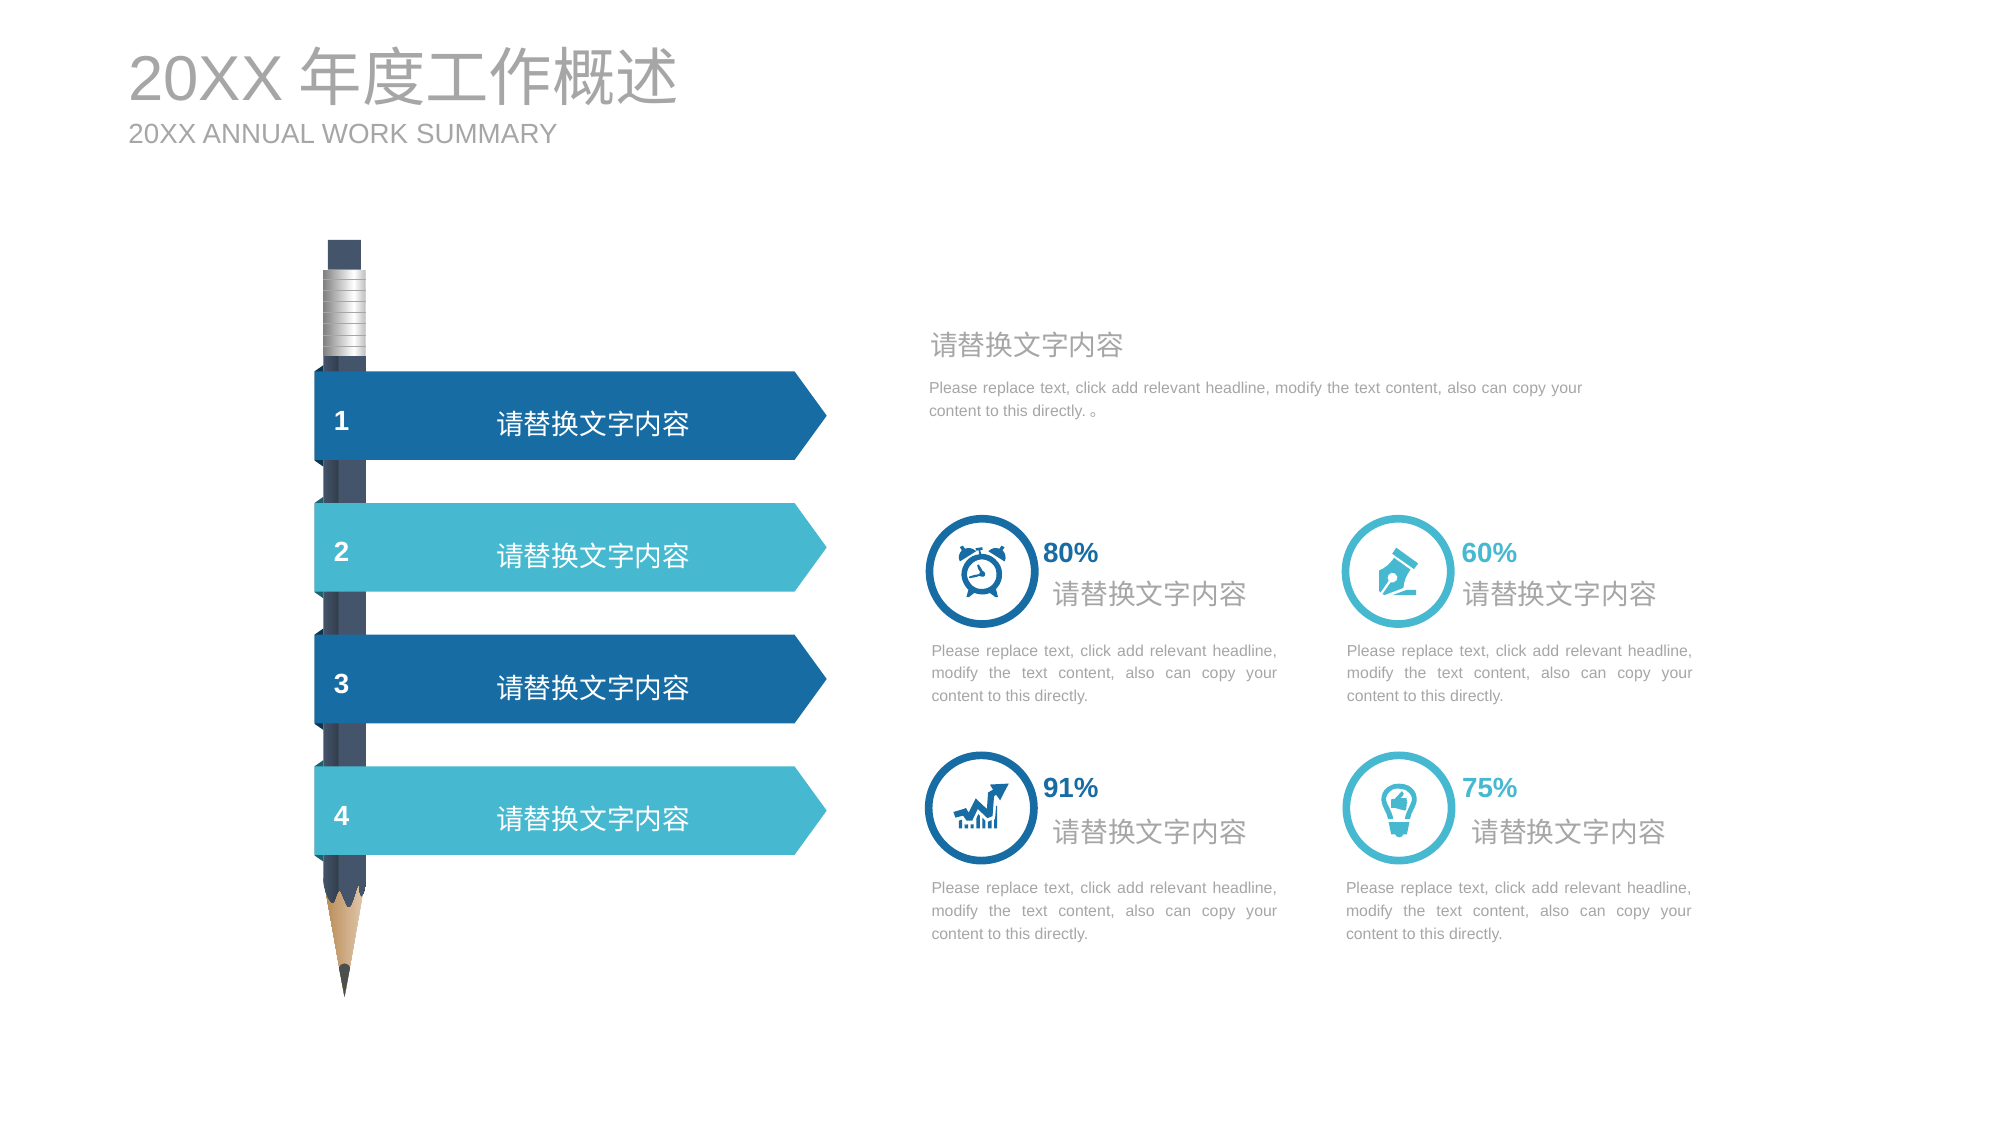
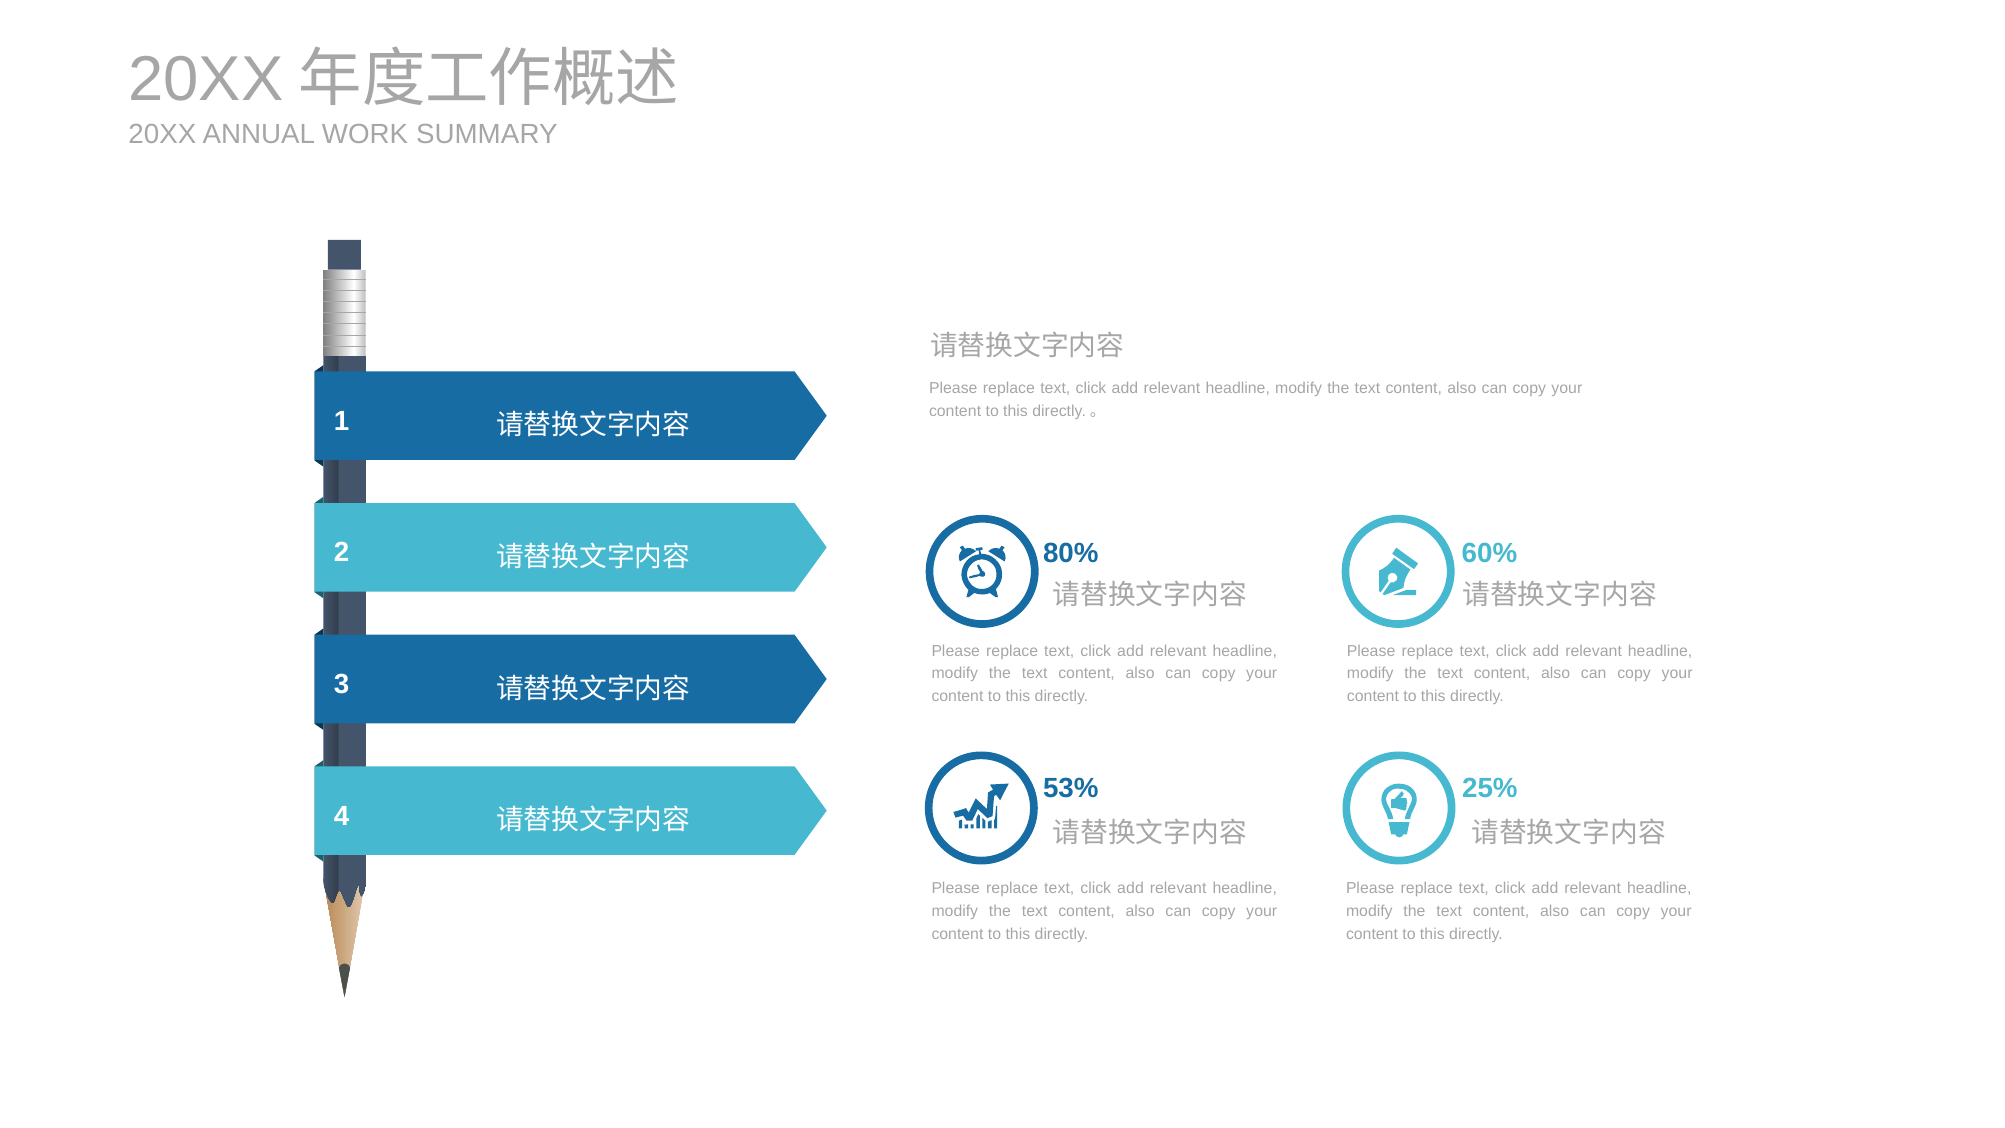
91%: 91% -> 53%
75%: 75% -> 25%
